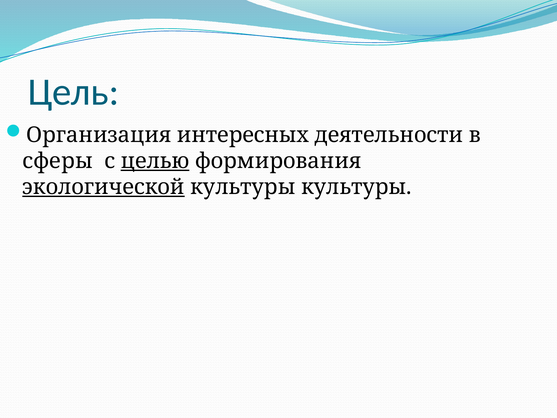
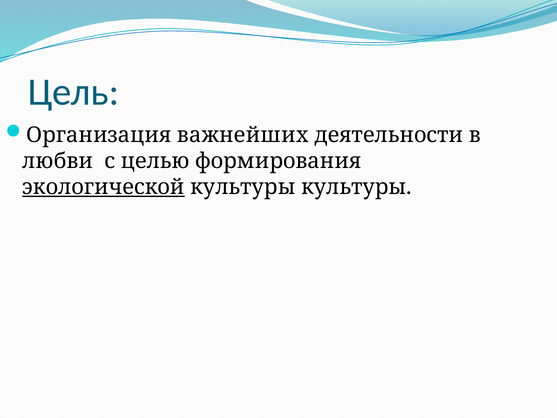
интересных: интересных -> важнейших
сферы: сферы -> любви
целью underline: present -> none
